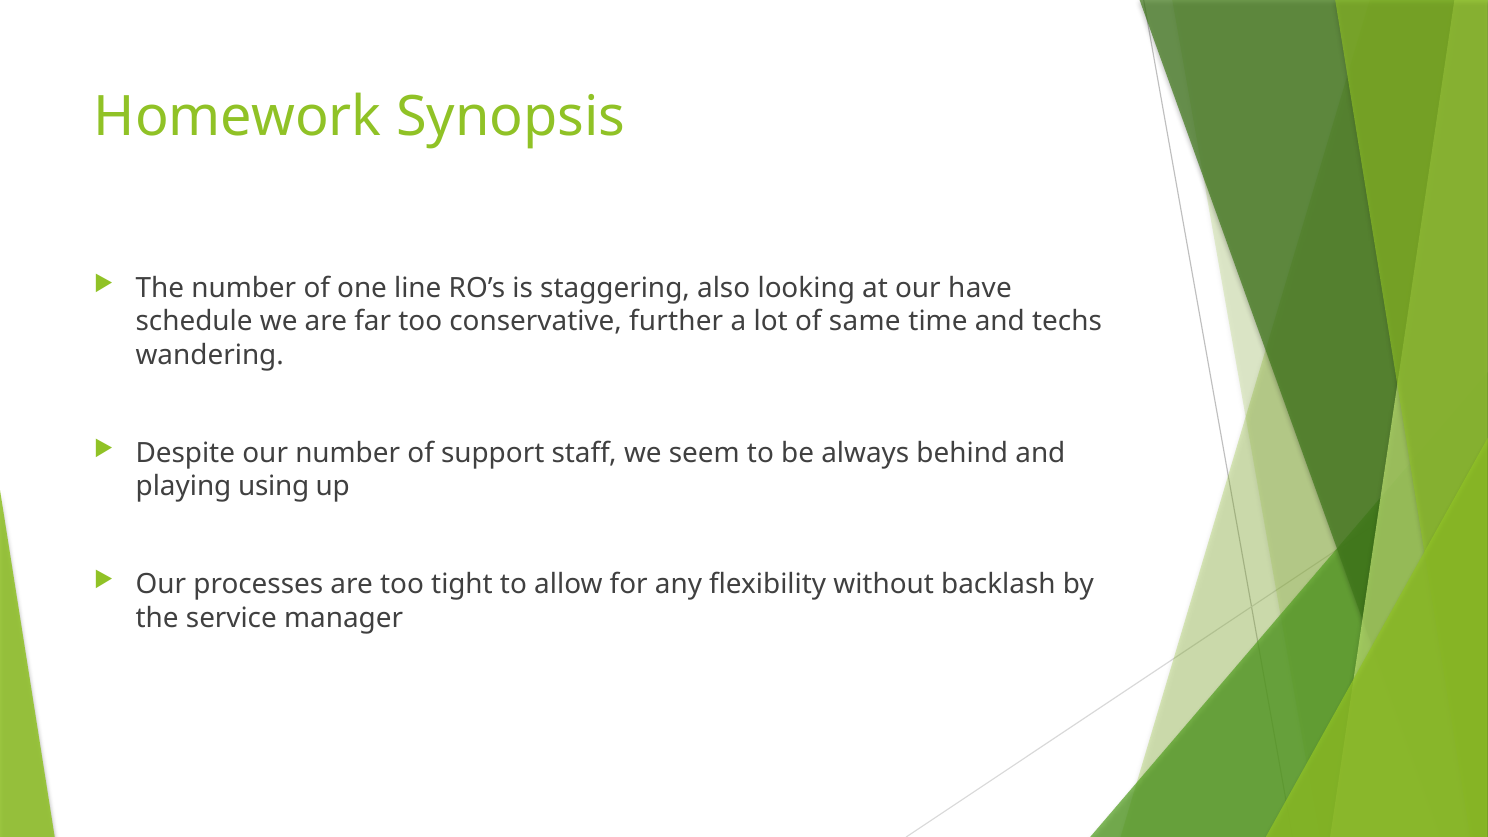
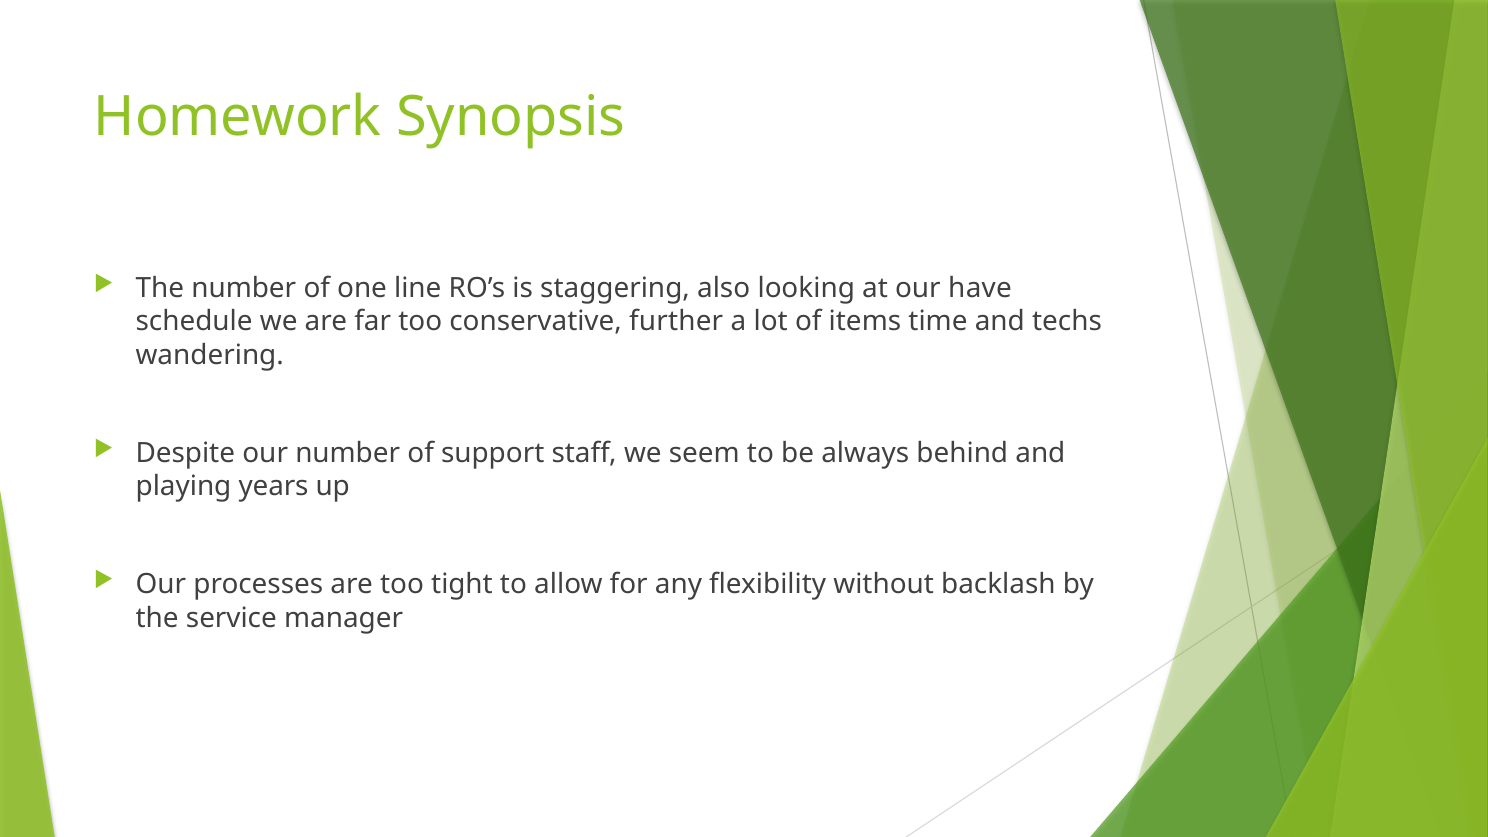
same: same -> items
using: using -> years
